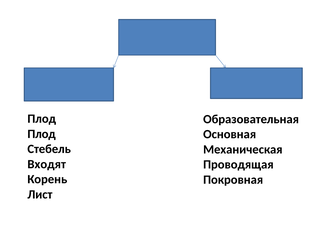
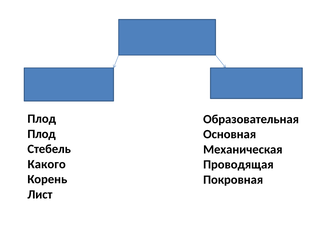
Входят: Входят -> Какого
